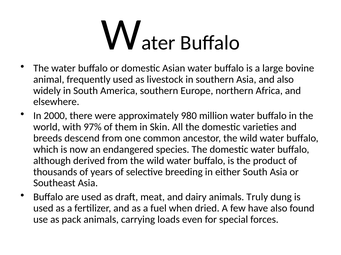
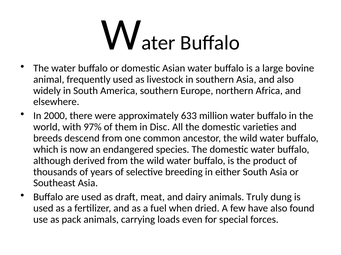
980: 980 -> 633
Skin: Skin -> Disc
